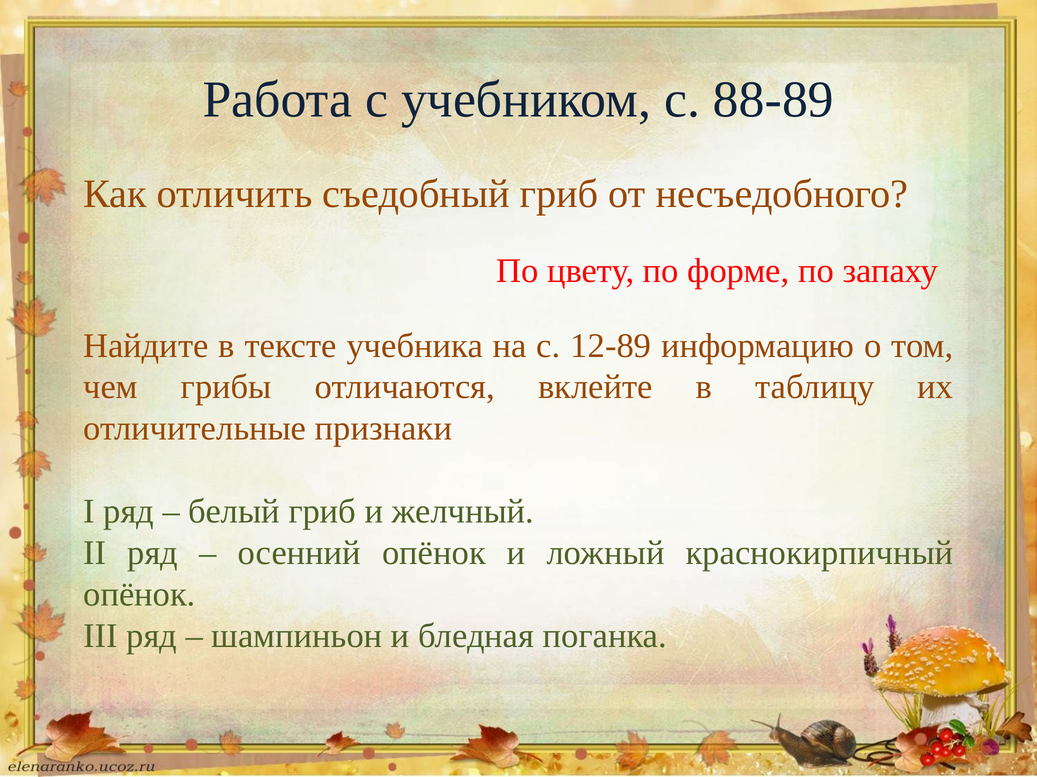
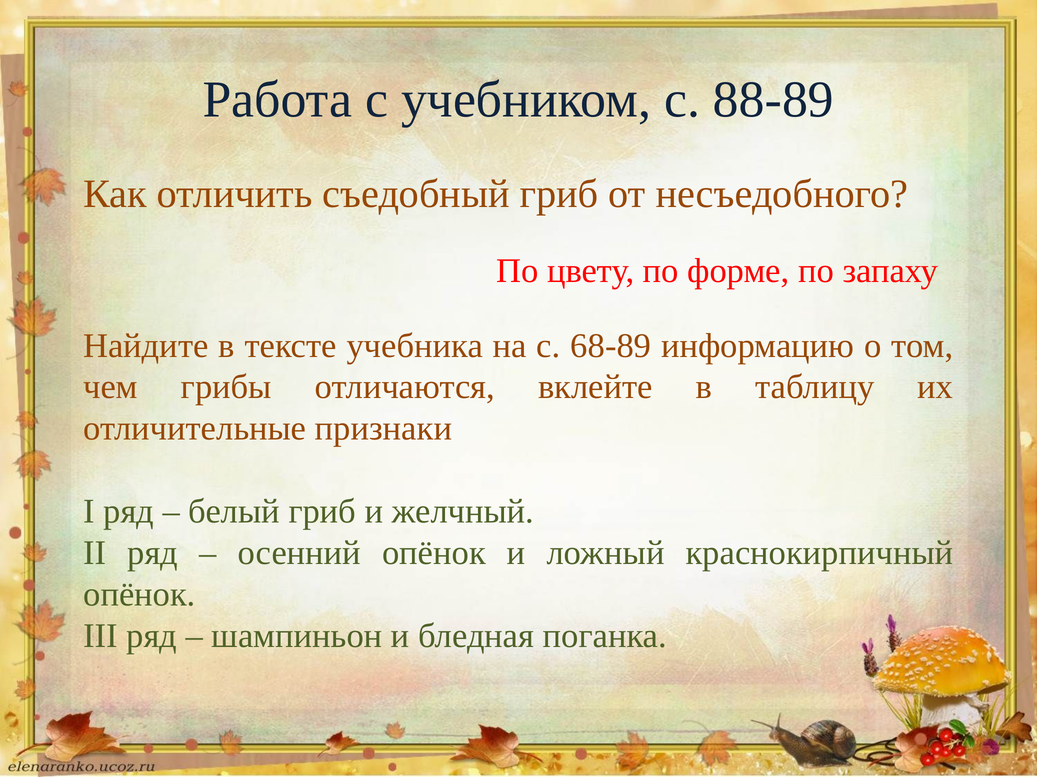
12-89: 12-89 -> 68-89
